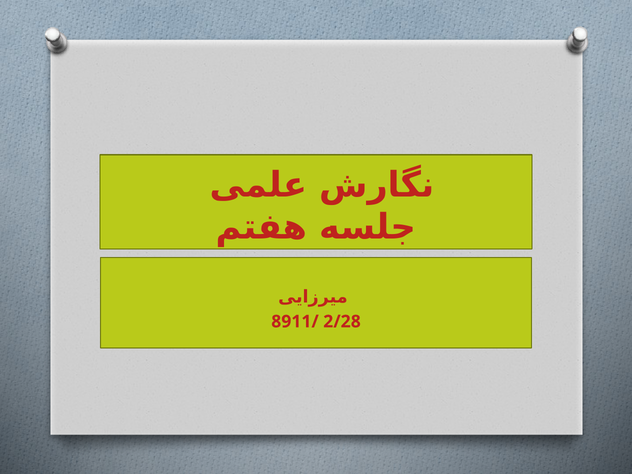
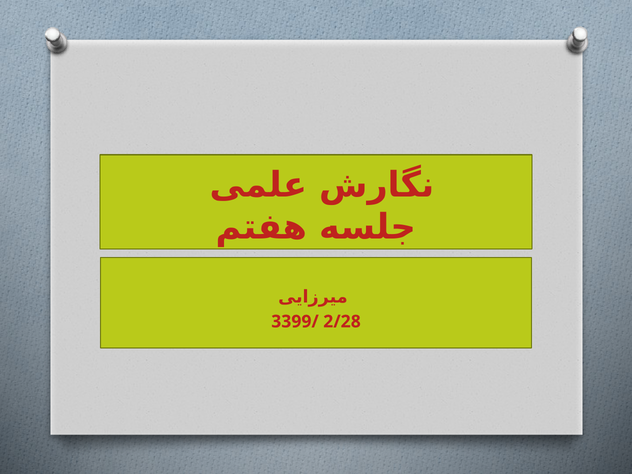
8911/: 8911/ -> 3399/
